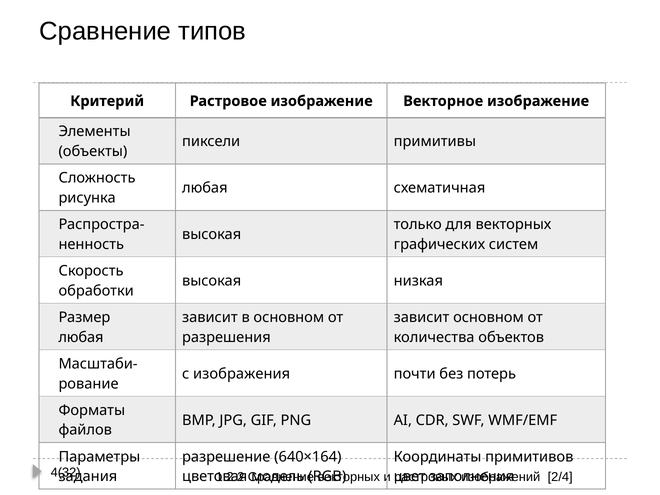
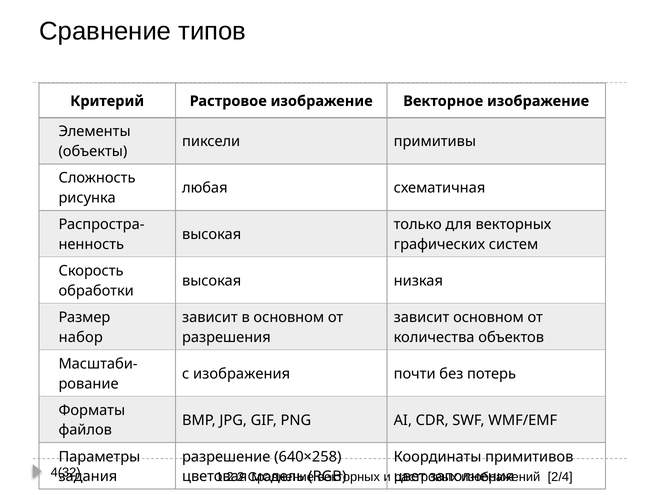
любая at (81, 337): любая -> набор
640×164: 640×164 -> 640×258
